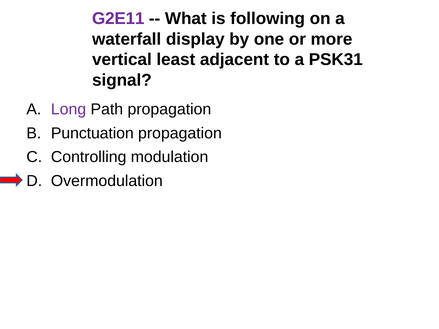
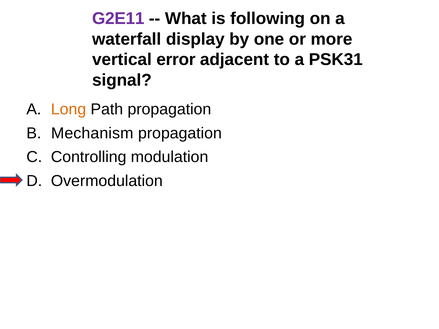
least: least -> error
Long colour: purple -> orange
Punctuation: Punctuation -> Mechanism
